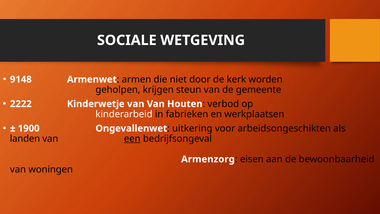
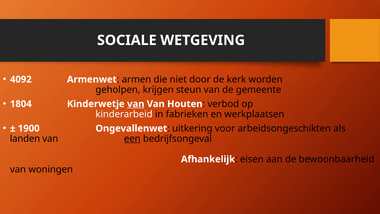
9148: 9148 -> 4092
2222: 2222 -> 1804
van at (136, 104) underline: none -> present
Armenzorg: Armenzorg -> Afhankelijk
